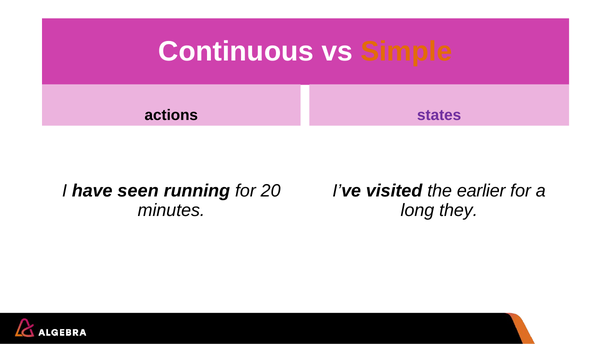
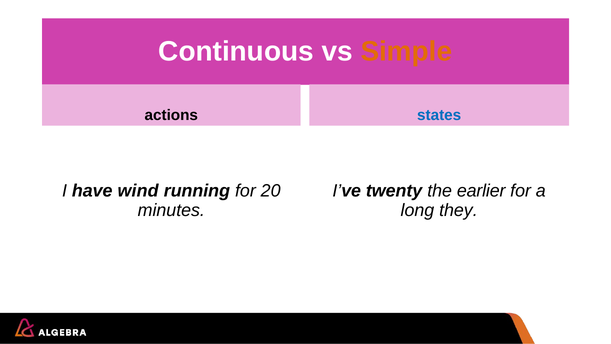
states colour: purple -> blue
seen: seen -> wind
visited: visited -> twenty
